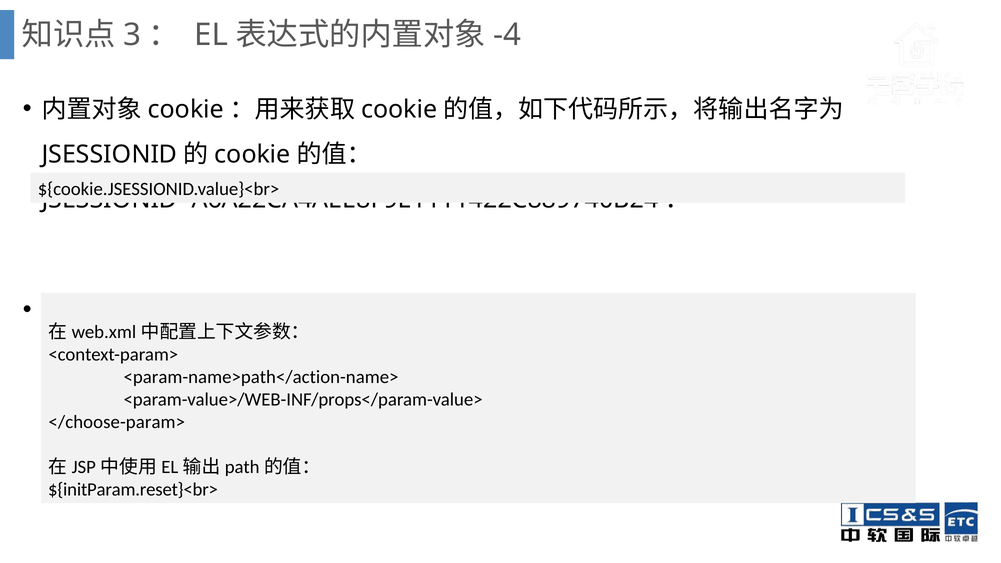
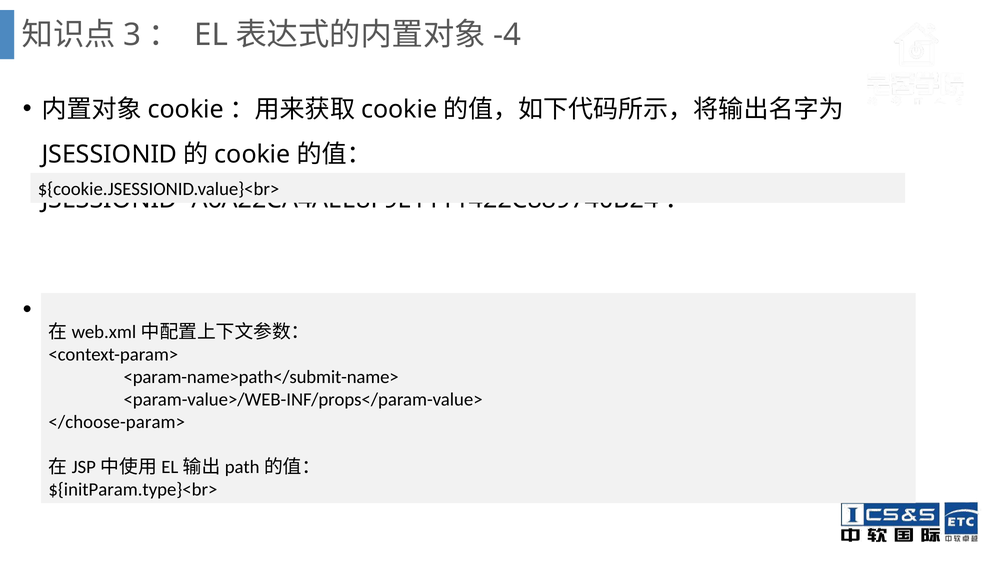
<param-name>path</action-name>: <param-name>path</action-name> -> <param-name>path</submit-name>
${initParam.reset}<br>: ${initParam.reset}<br> -> ${initParam.type}<br>
